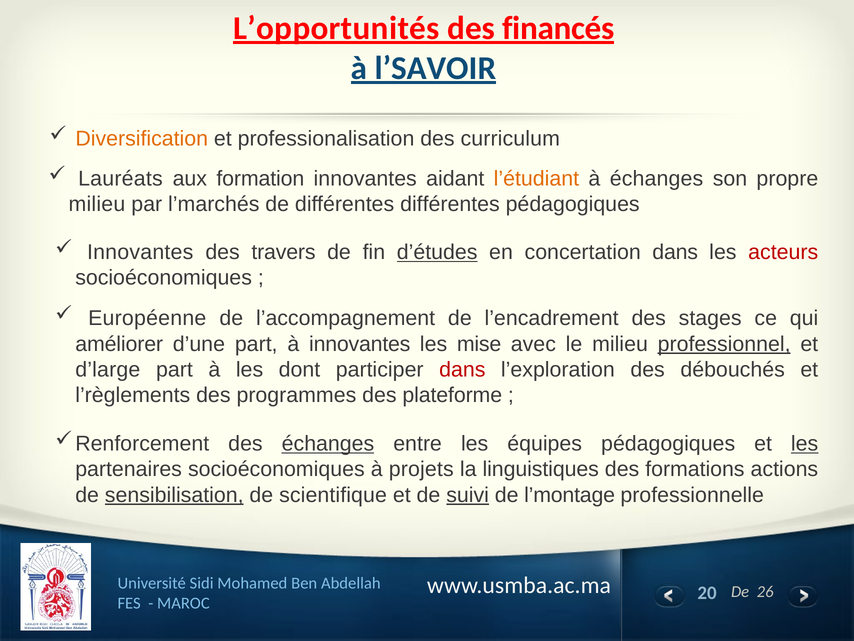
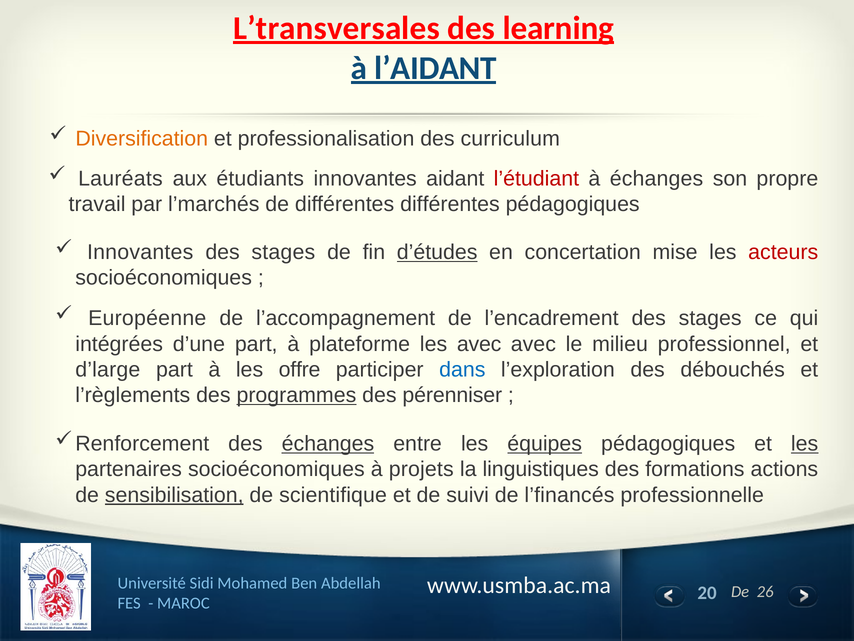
L’opportunités: L’opportunités -> L’transversales
financés: financés -> learning
l’SAVOIR: l’SAVOIR -> l’AIDANT
formation: formation -> étudiants
l’étudiant colour: orange -> red
milieu at (97, 204): milieu -> travail
travers at (284, 252): travers -> stages
concertation dans: dans -> mise
améliorer: améliorer -> intégrées
à innovantes: innovantes -> plateforme
les mise: mise -> avec
professionnel underline: present -> none
dont: dont -> offre
dans at (462, 369) colour: red -> blue
programmes underline: none -> present
plateforme: plateforme -> pérenniser
équipes underline: none -> present
suivi underline: present -> none
l’montage: l’montage -> l’financés
